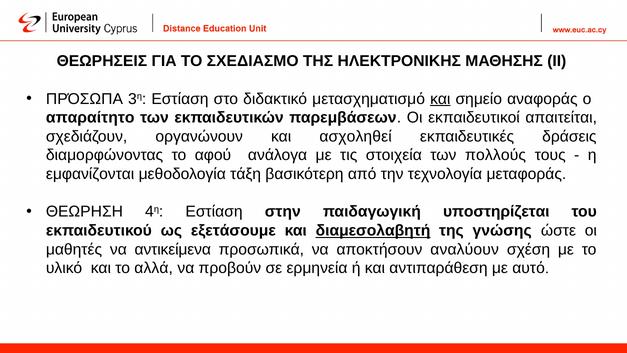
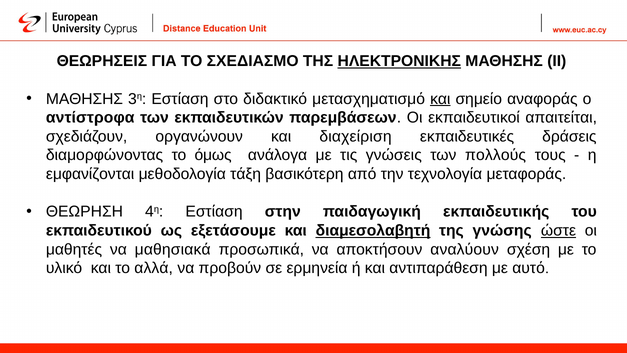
ΗΛΕΚΤΡΟΝΙΚΗΣ underline: none -> present
ΠΡΌΣΩΠΑ at (84, 99): ΠΡΌΣΩΠΑ -> ΜΑΘΗΣΗΣ
απαραίτητο: απαραίτητο -> αντίστροφα
ασχοληθεί: ασχοληθεί -> διαχείριση
αφού: αφού -> όμως
στοιχεία: στοιχεία -> γνώσεις
υποστηρίζεται: υποστηρίζεται -> εκπαιδευτικής
ώστε underline: none -> present
αντικείμενα: αντικείμενα -> μαθησιακά
